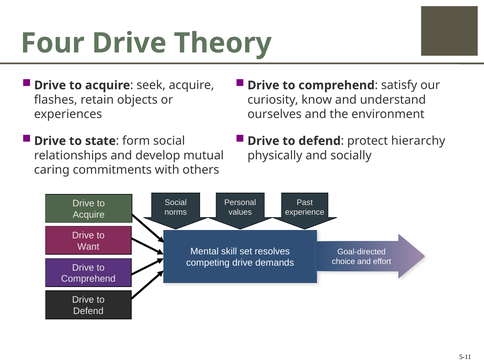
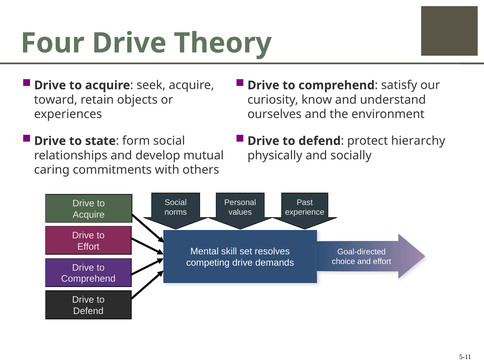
flashes: flashes -> toward
Want at (88, 247): Want -> Effort
